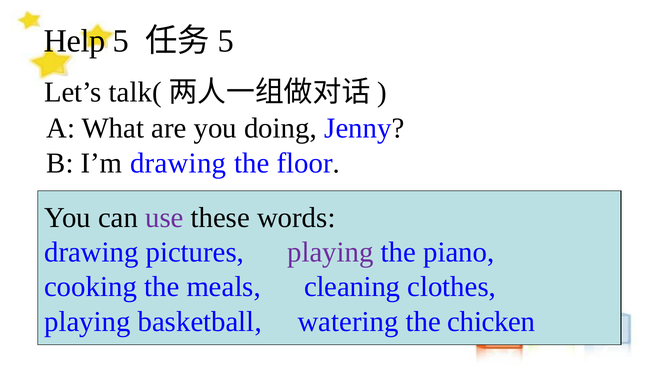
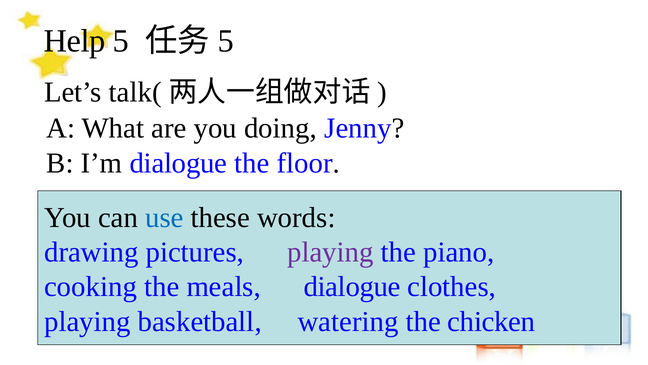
I’m drawing: drawing -> dialogue
use colour: purple -> blue
meals cleaning: cleaning -> dialogue
